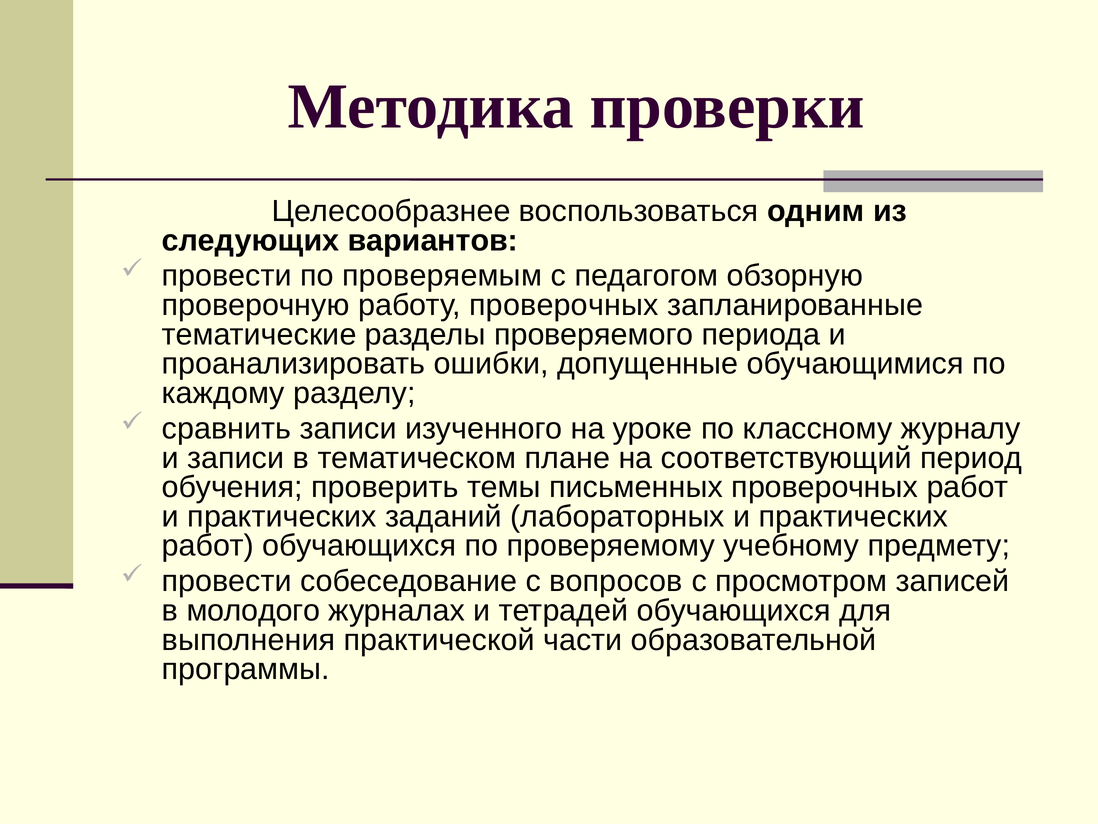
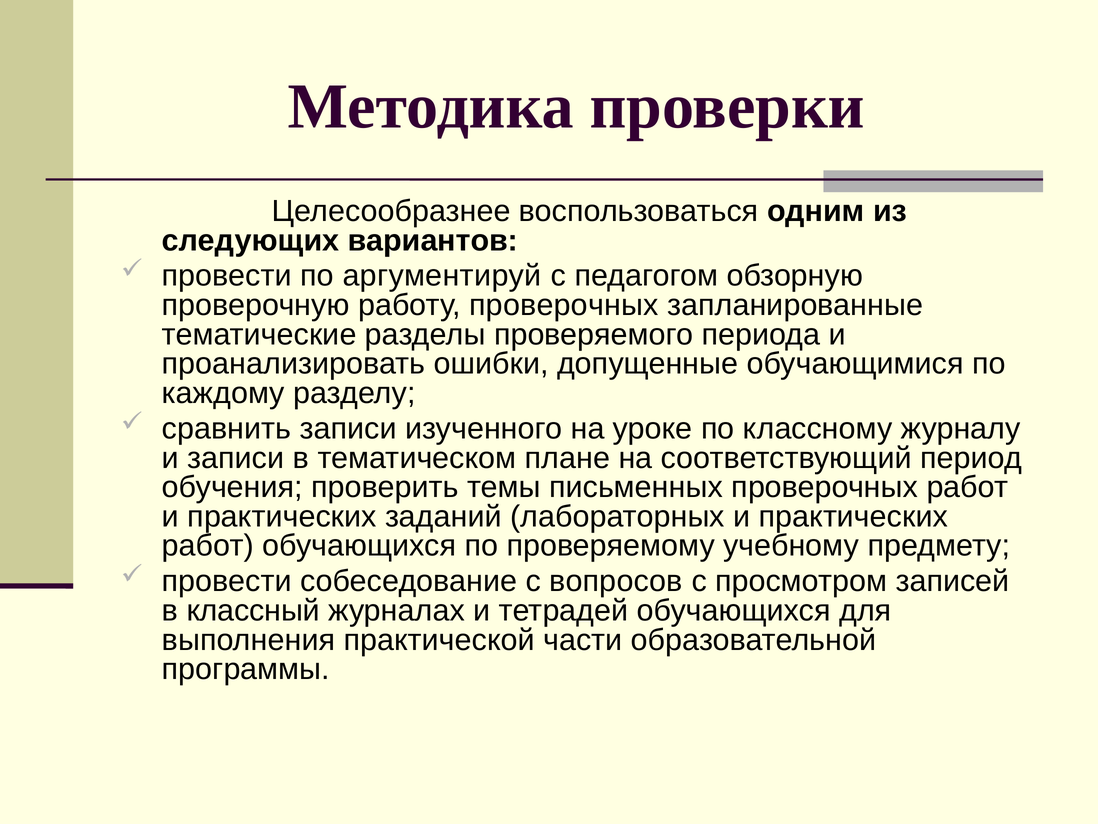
проверяемым: проверяемым -> аргументируй
молодого: молодого -> классный
